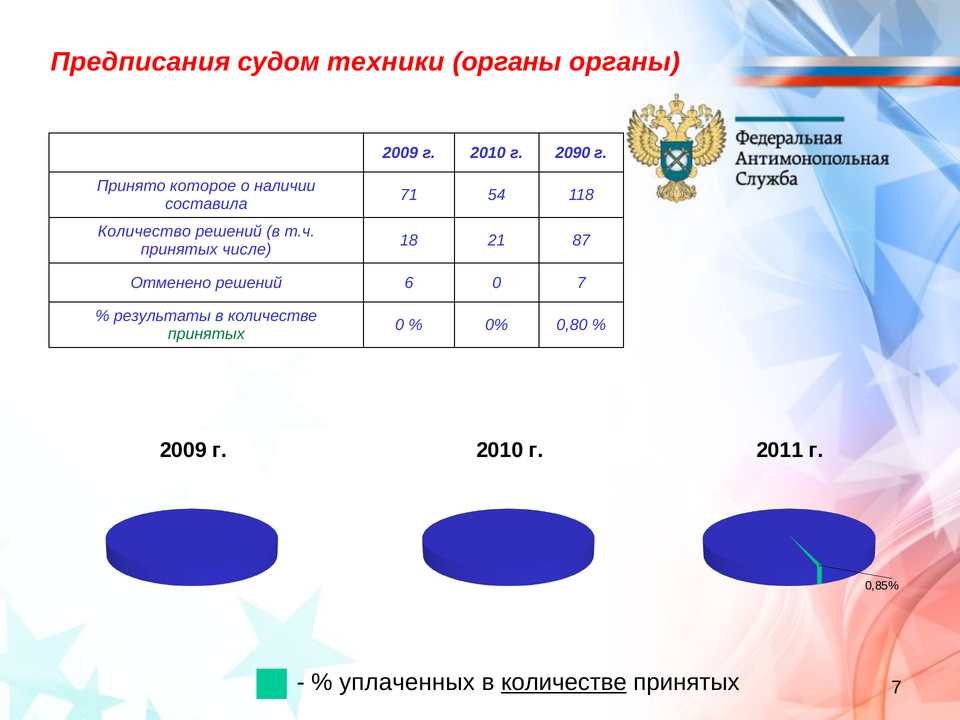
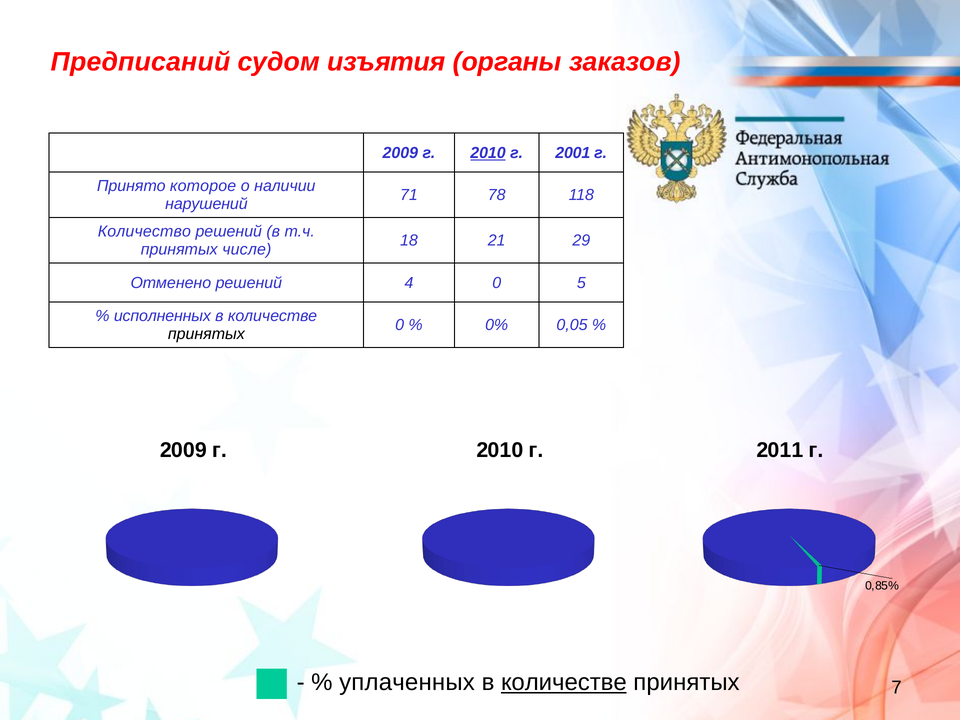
Предписания: Предписания -> Предписаний
техники: техники -> изъятия
органы органы: органы -> заказов
2010 at (488, 153) underline: none -> present
2090: 2090 -> 2001
54: 54 -> 78
составила: составила -> нарушений
87: 87 -> 29
6: 6 -> 4
0 7: 7 -> 5
результаты: результаты -> исполненных
0,80: 0,80 -> 0,05
принятых at (206, 334) colour: green -> black
